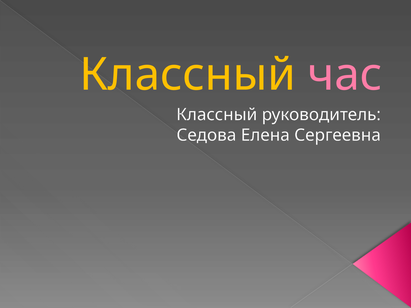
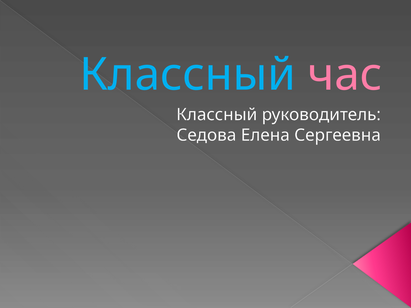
Классный at (188, 75) colour: yellow -> light blue
